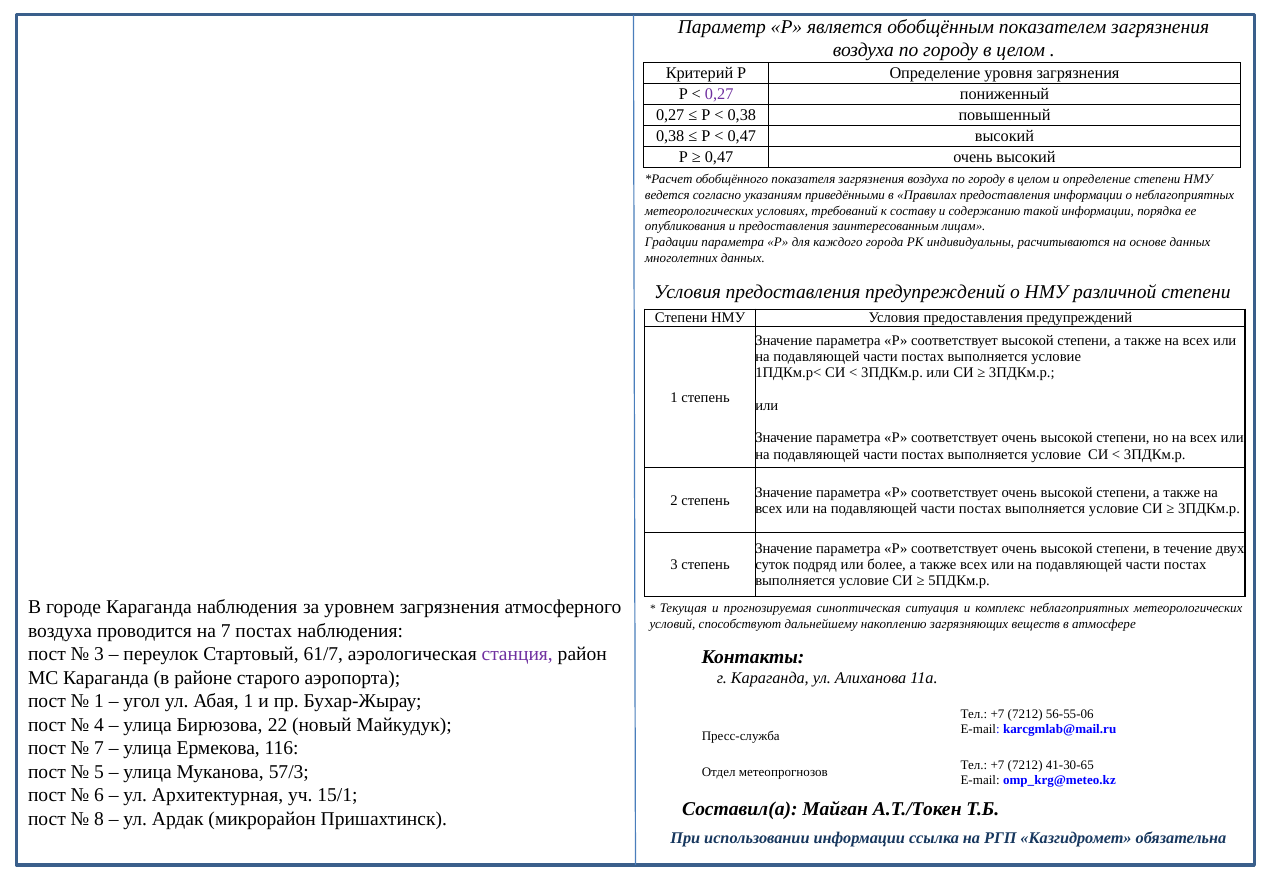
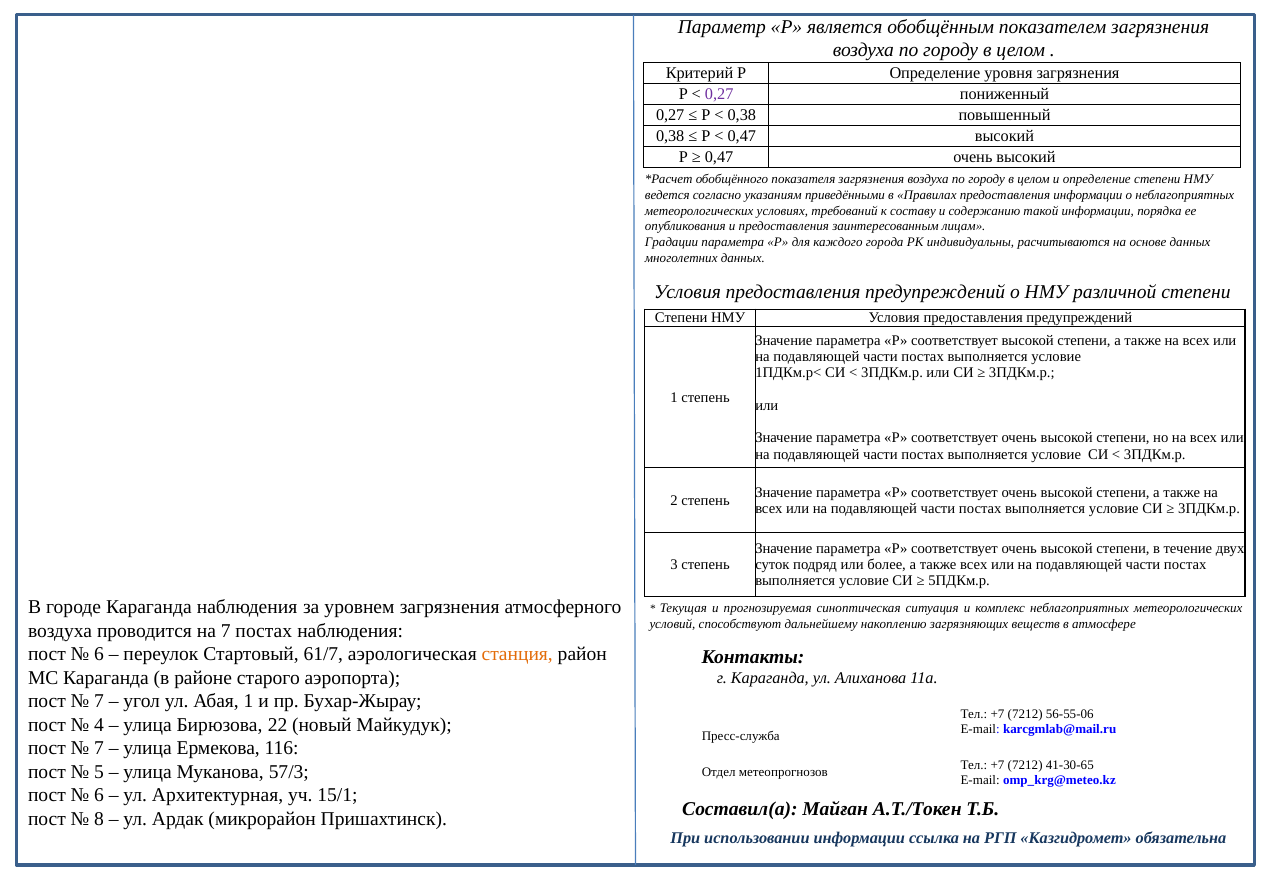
3 at (99, 654): 3 -> 6
станция colour: purple -> orange
1 at (99, 701): 1 -> 7
